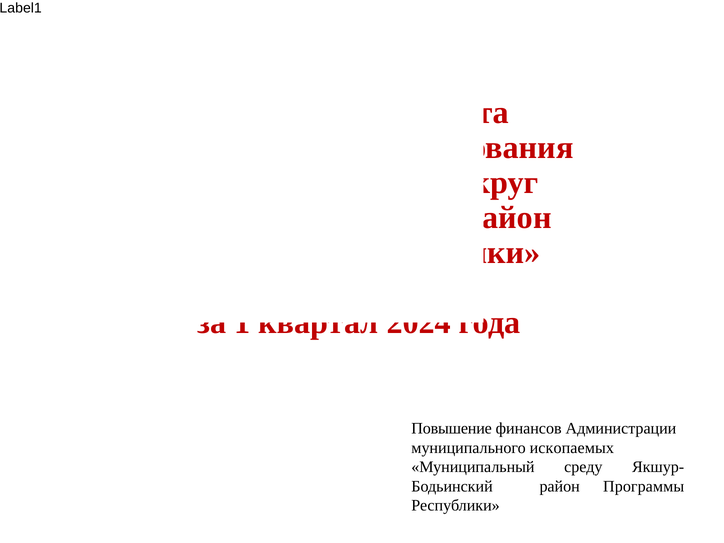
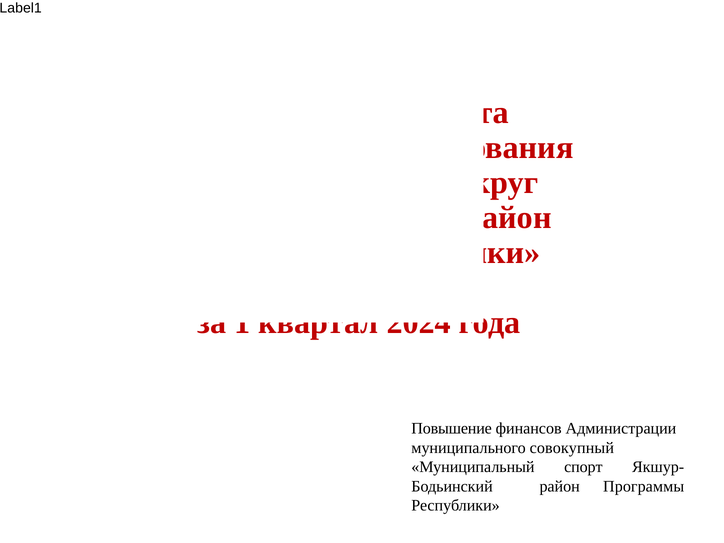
ископаемых: ископаемых -> совокупный
среду: среду -> спорт
